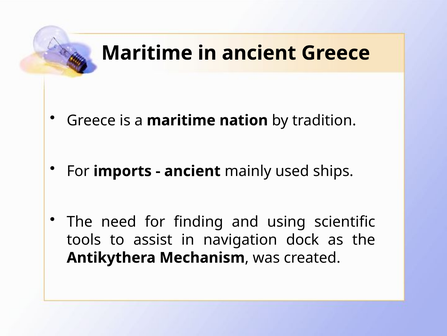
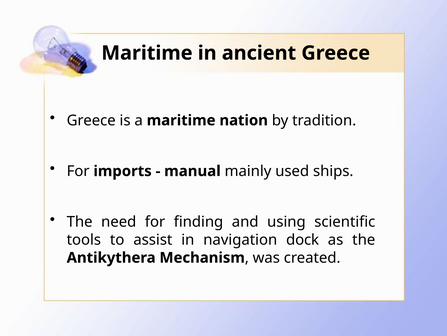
ancient at (192, 171): ancient -> manual
